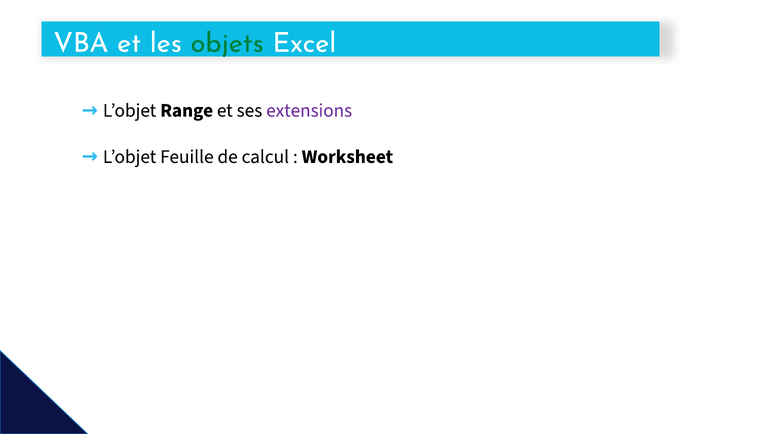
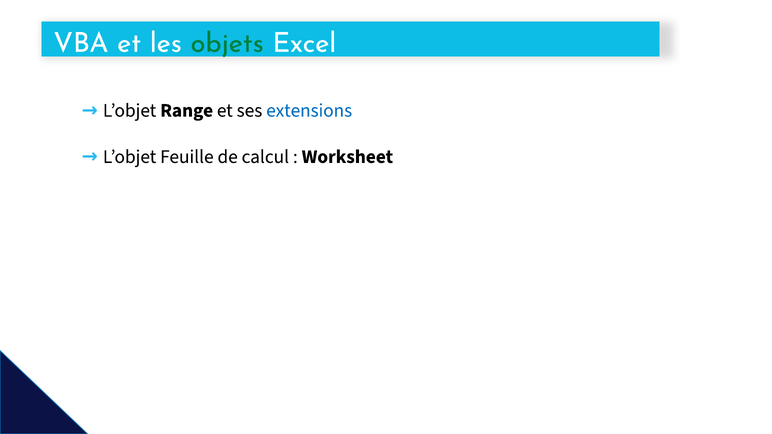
extensions colour: purple -> blue
